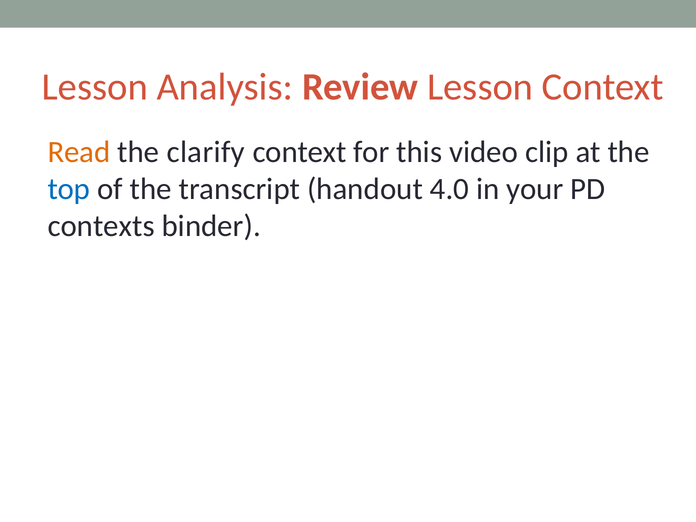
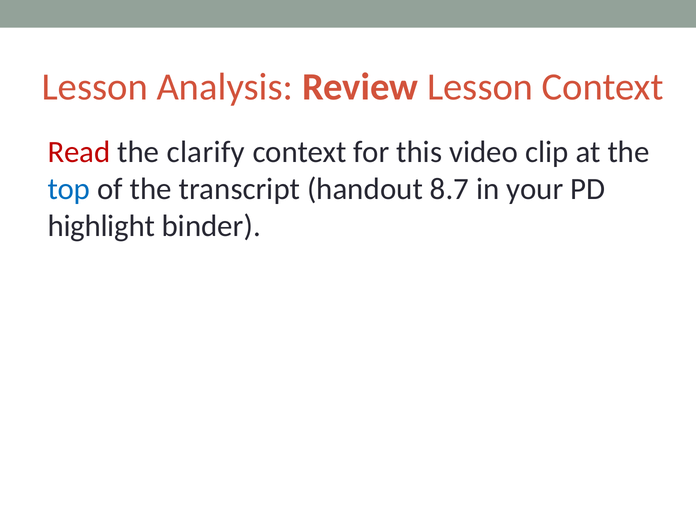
Read colour: orange -> red
4.0: 4.0 -> 8.7
contexts: contexts -> highlight
